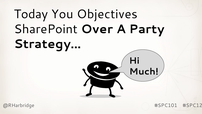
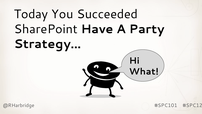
Objectives: Objectives -> Succeeded
Over: Over -> Have
Much: Much -> What
